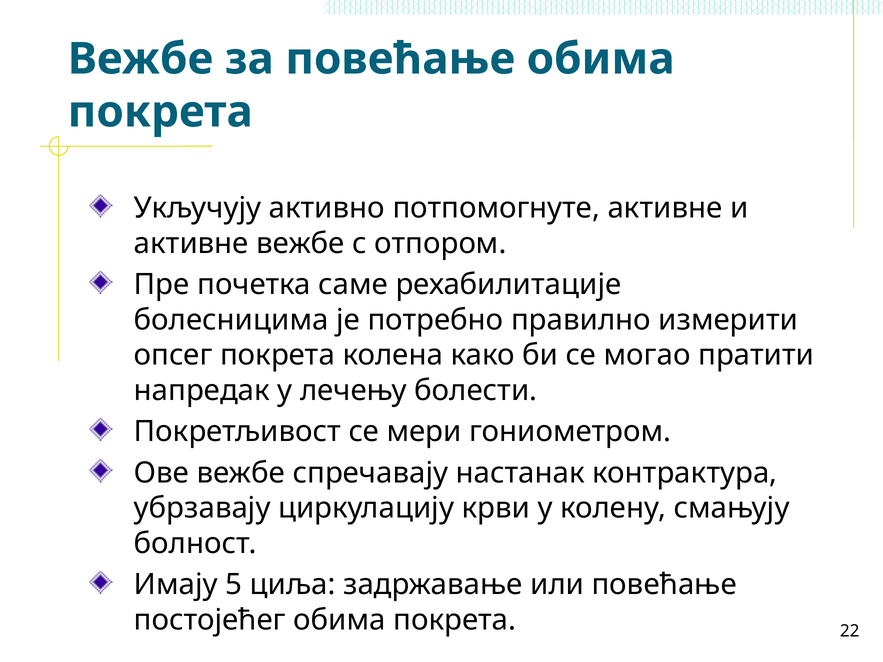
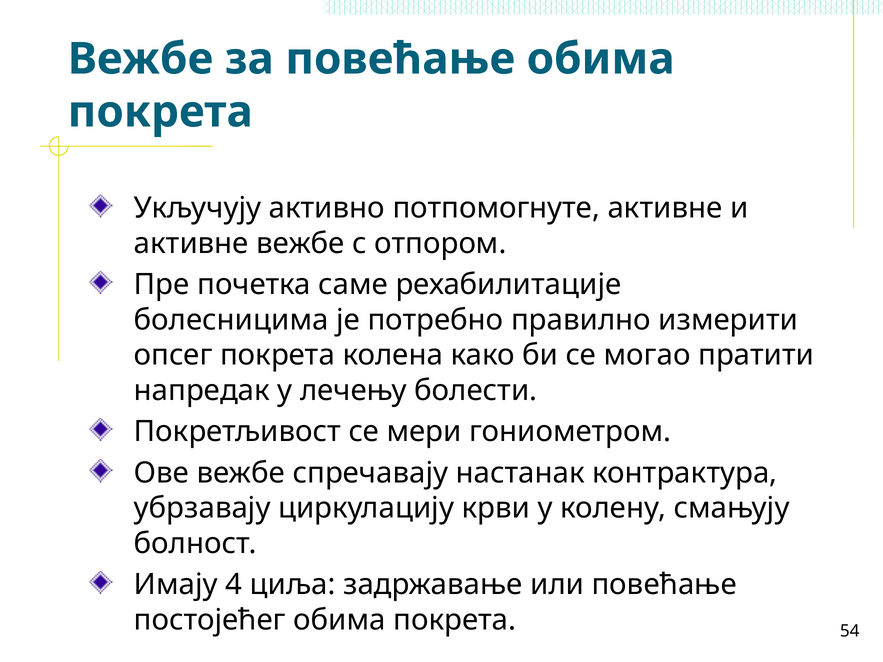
5: 5 -> 4
22: 22 -> 54
